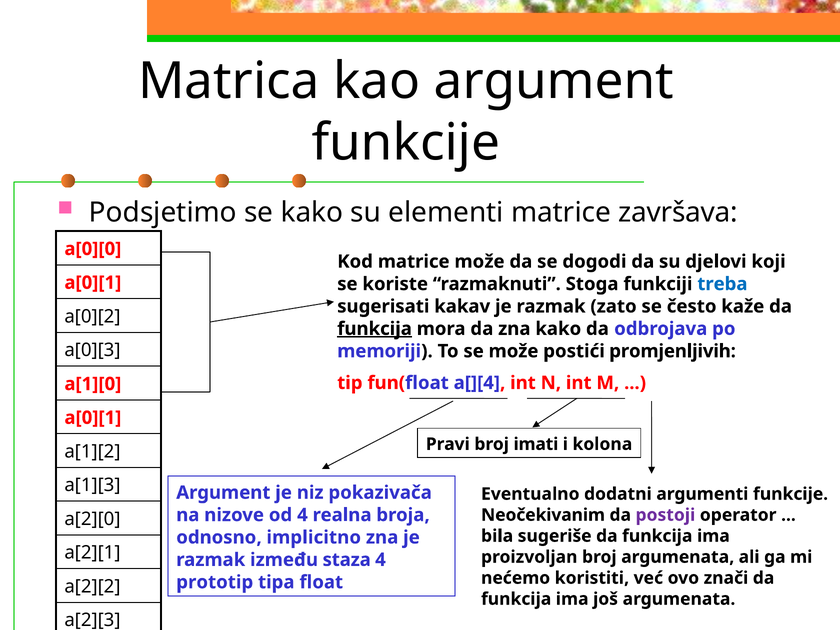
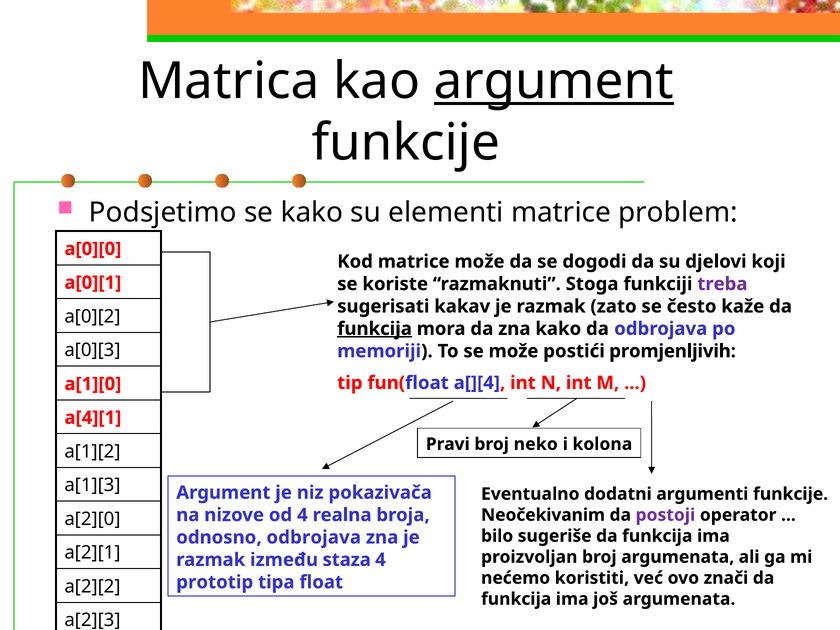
argument at (554, 81) underline: none -> present
završava: završava -> problem
treba colour: blue -> purple
a[0][1 at (93, 418): a[0][1 -> a[4][1
imati: imati -> neko
bila: bila -> bilo
odnosno implicitno: implicitno -> odbrojava
